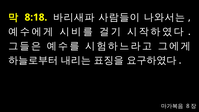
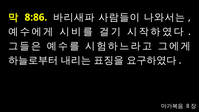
8:18: 8:18 -> 8:86
